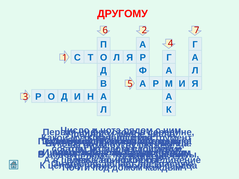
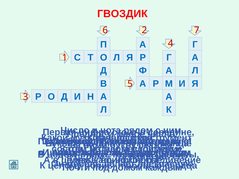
ДРУГОМУ: ДРУГОМУ -> ГВОЗДИК
